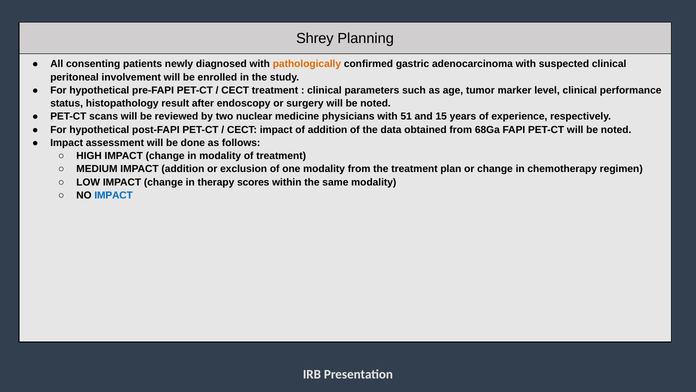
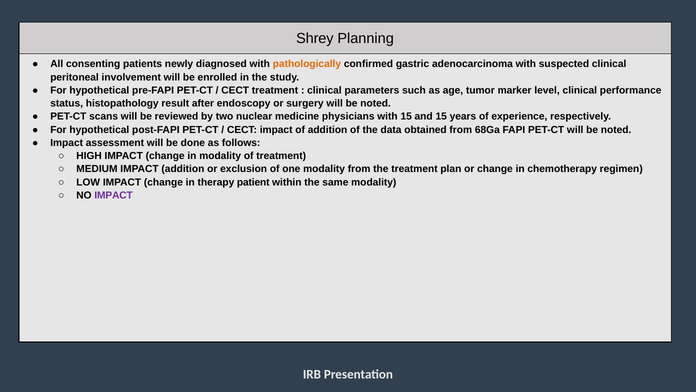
with 51: 51 -> 15
scores: scores -> patient
IMPACT at (114, 195) colour: blue -> purple
